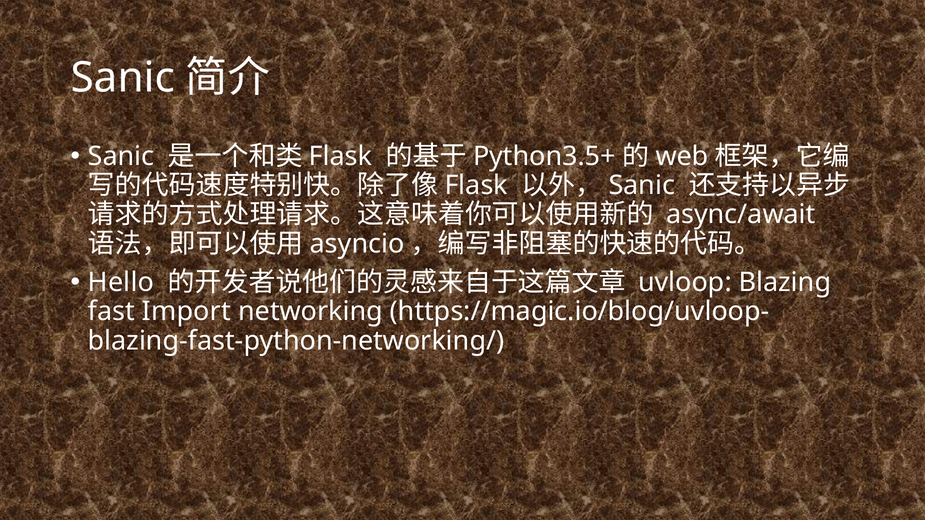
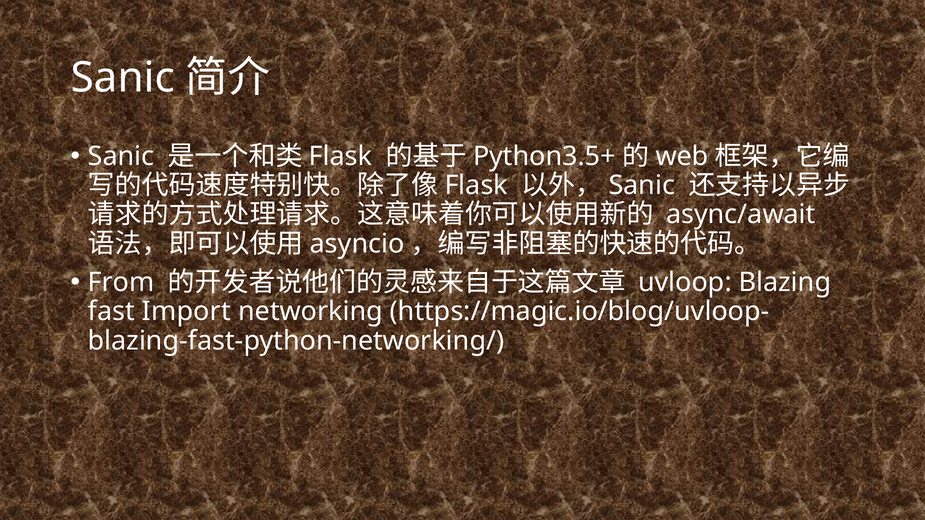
Hello: Hello -> From
